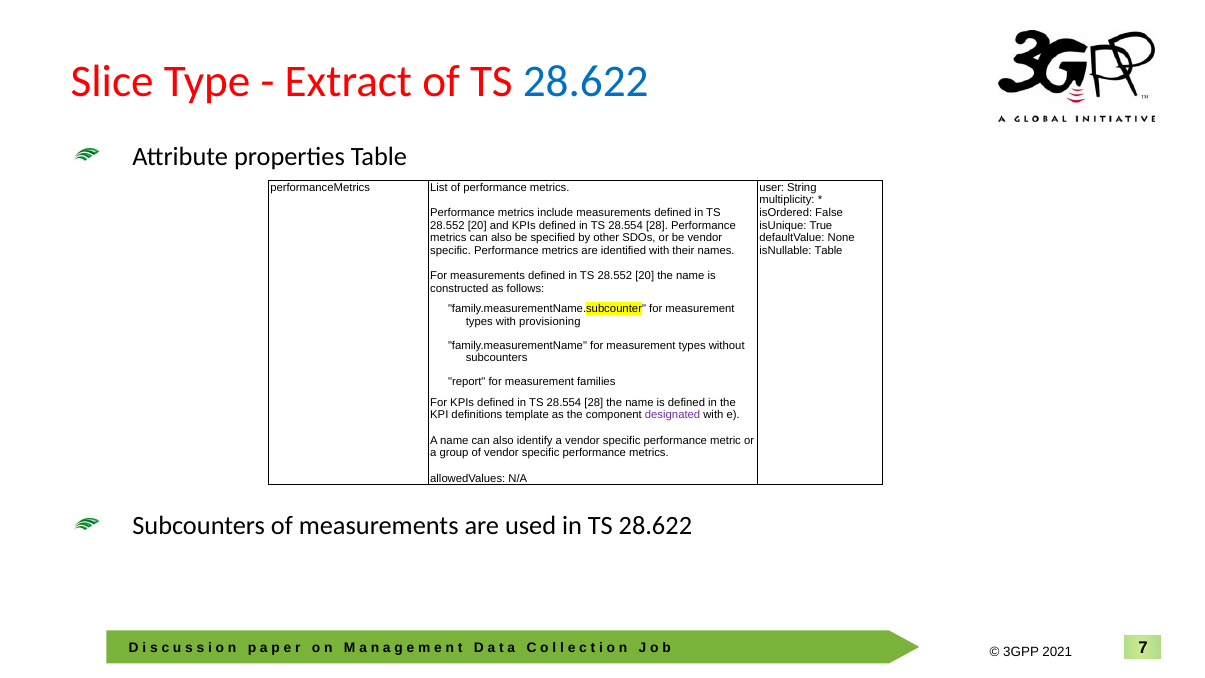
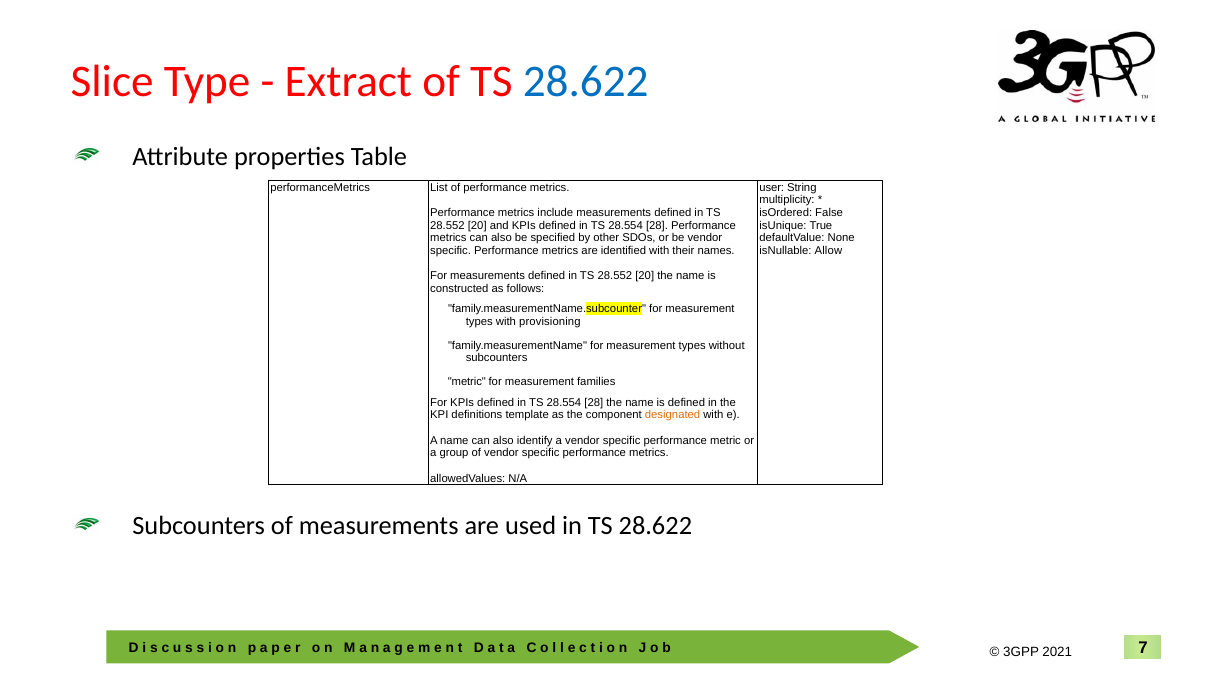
isNullable Table: Table -> Allow
report at (467, 382): report -> metric
designated colour: purple -> orange
